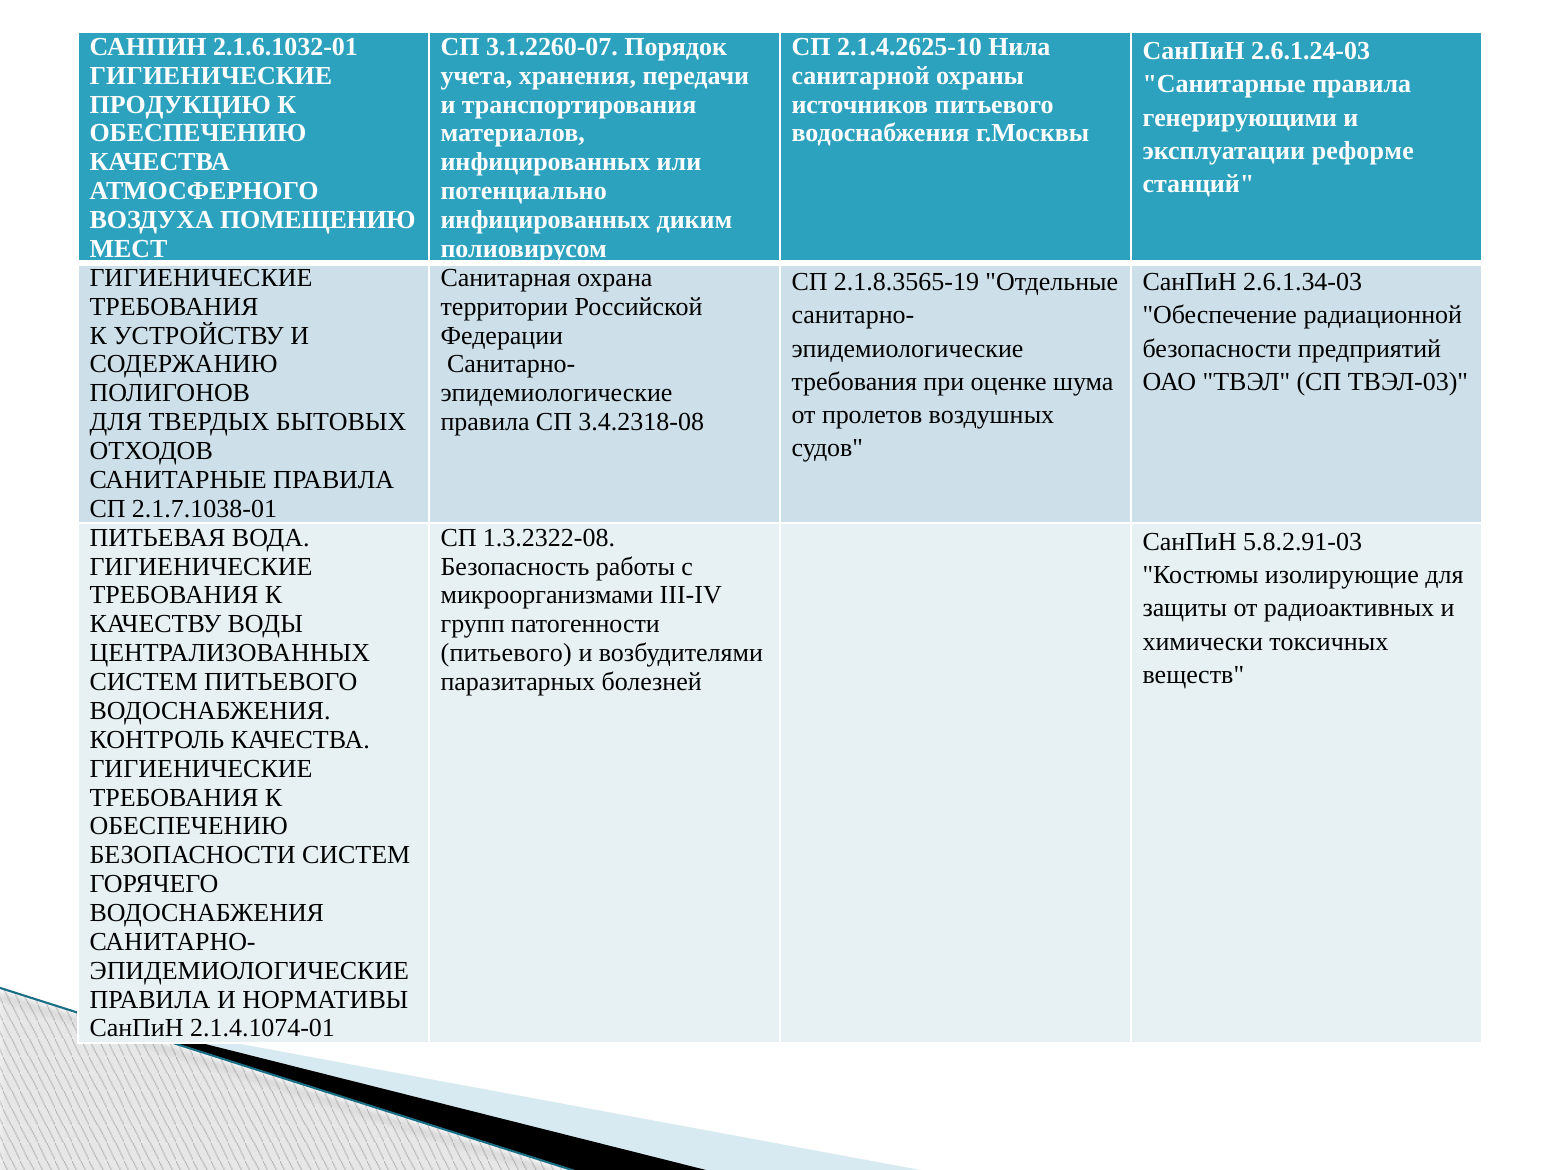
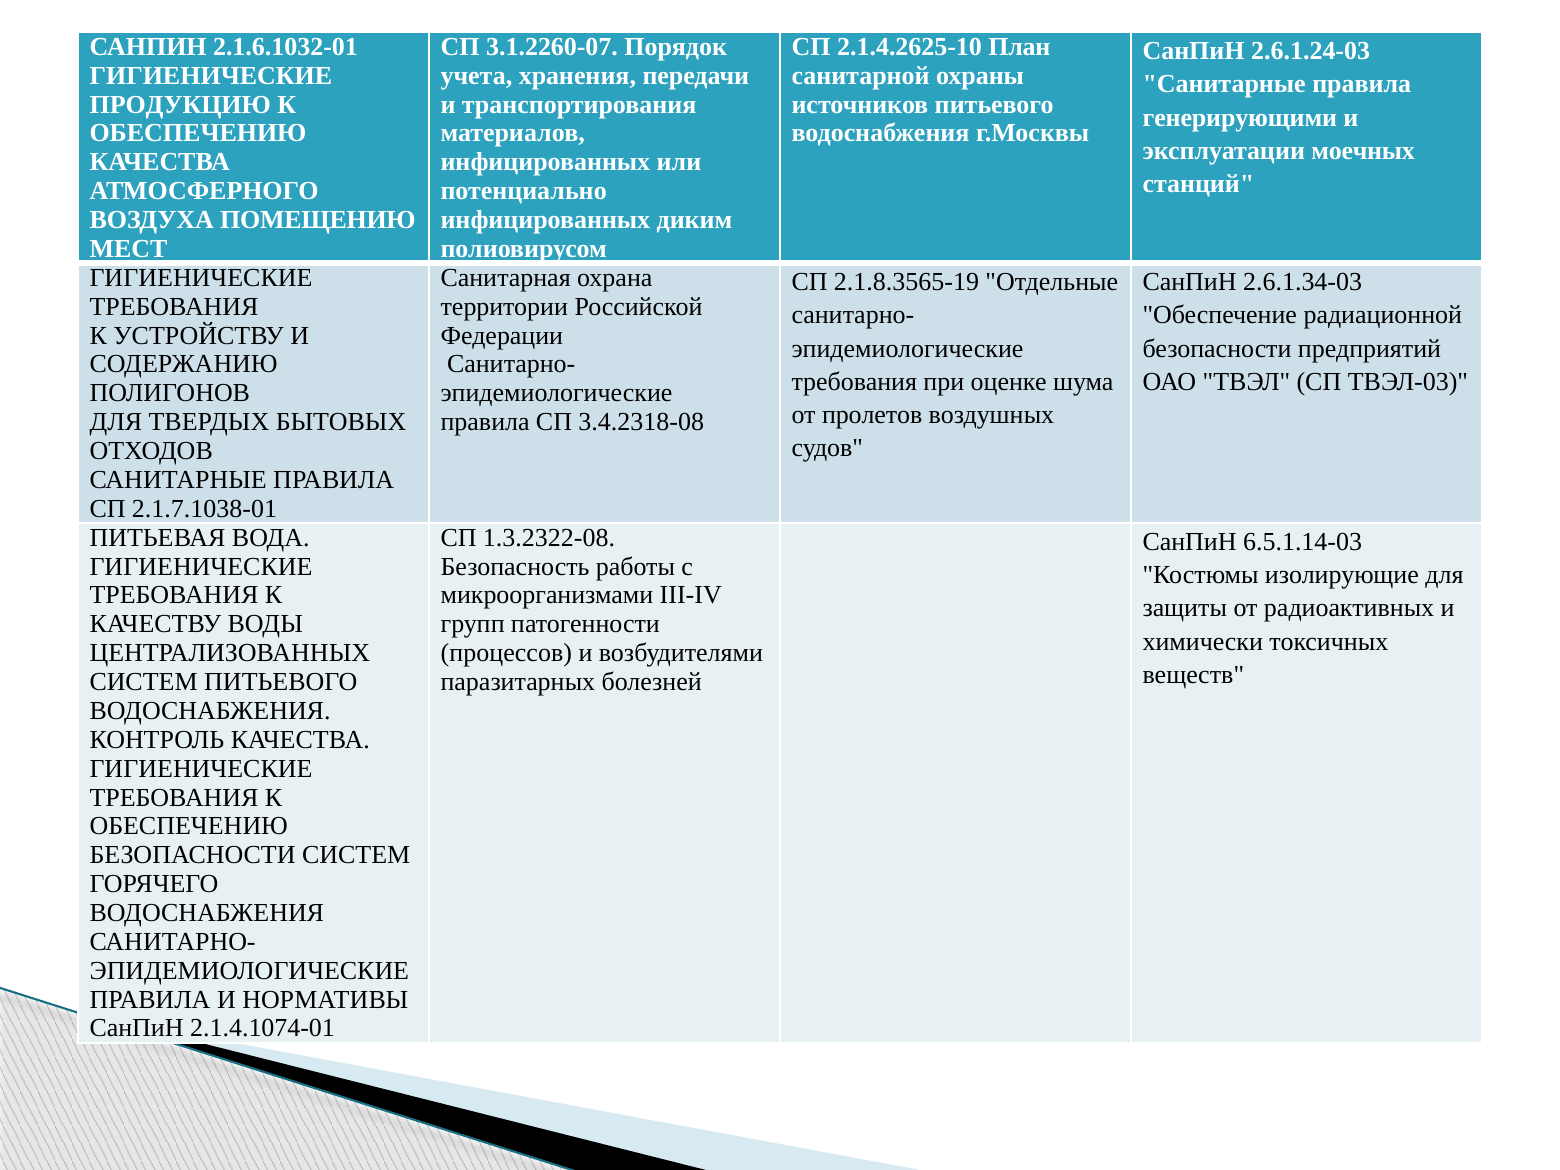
Нила: Нила -> План
реформе: реформе -> моечных
5.8.2.91-03: 5.8.2.91-03 -> 6.5.1.14-03
питьевого at (506, 653): питьевого -> процессов
